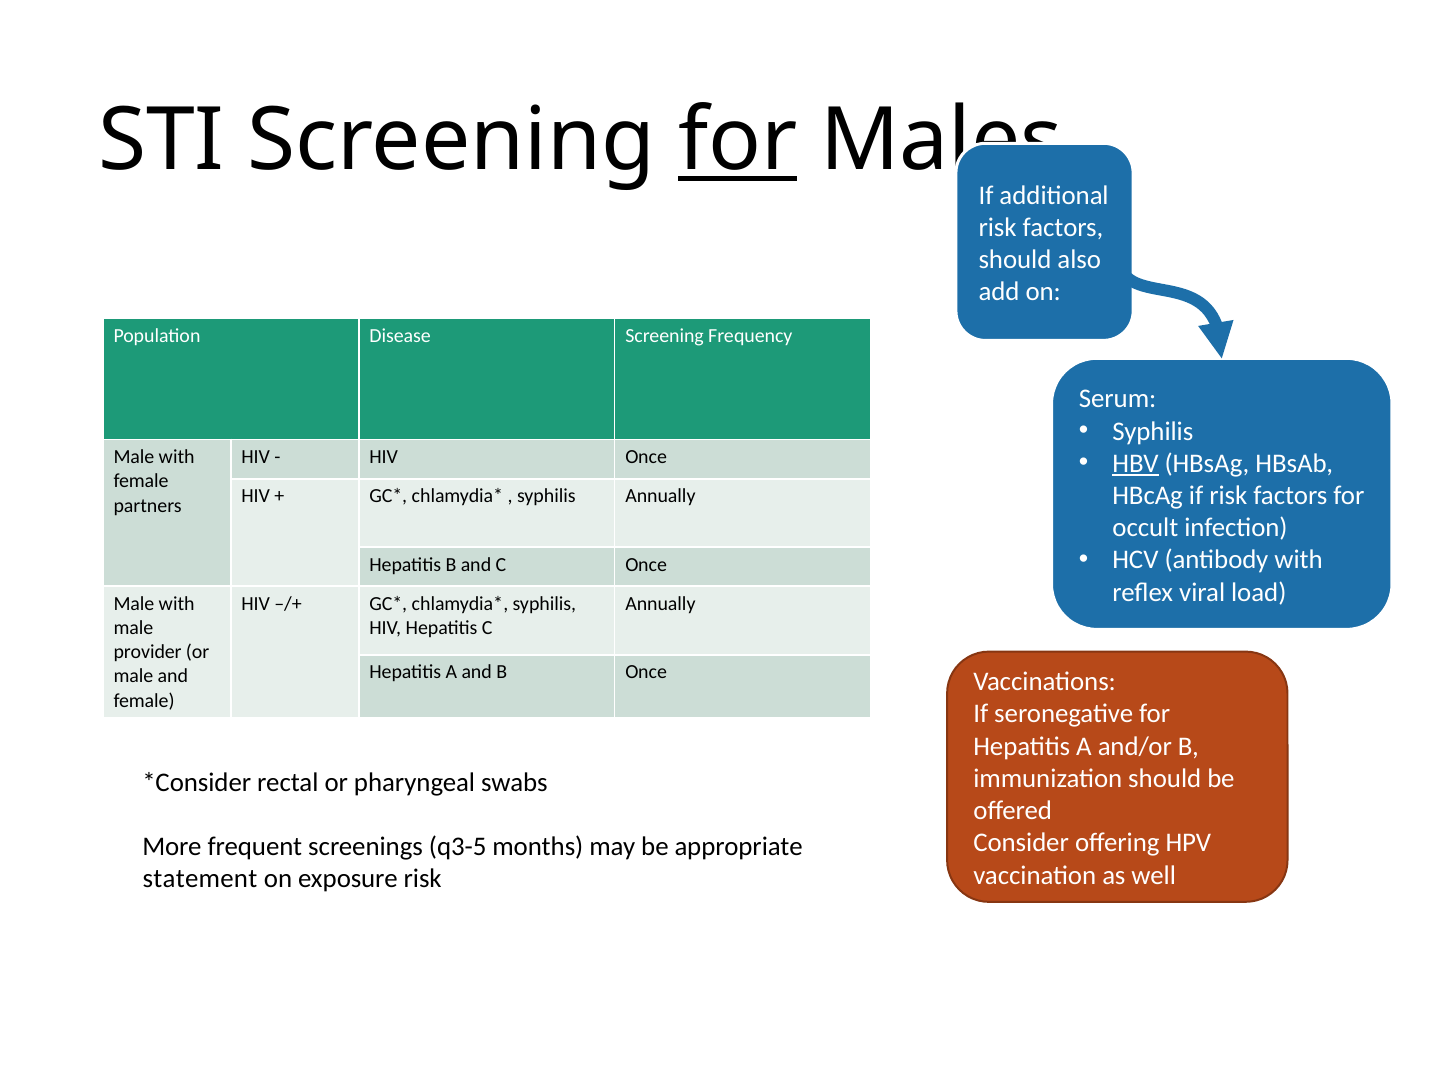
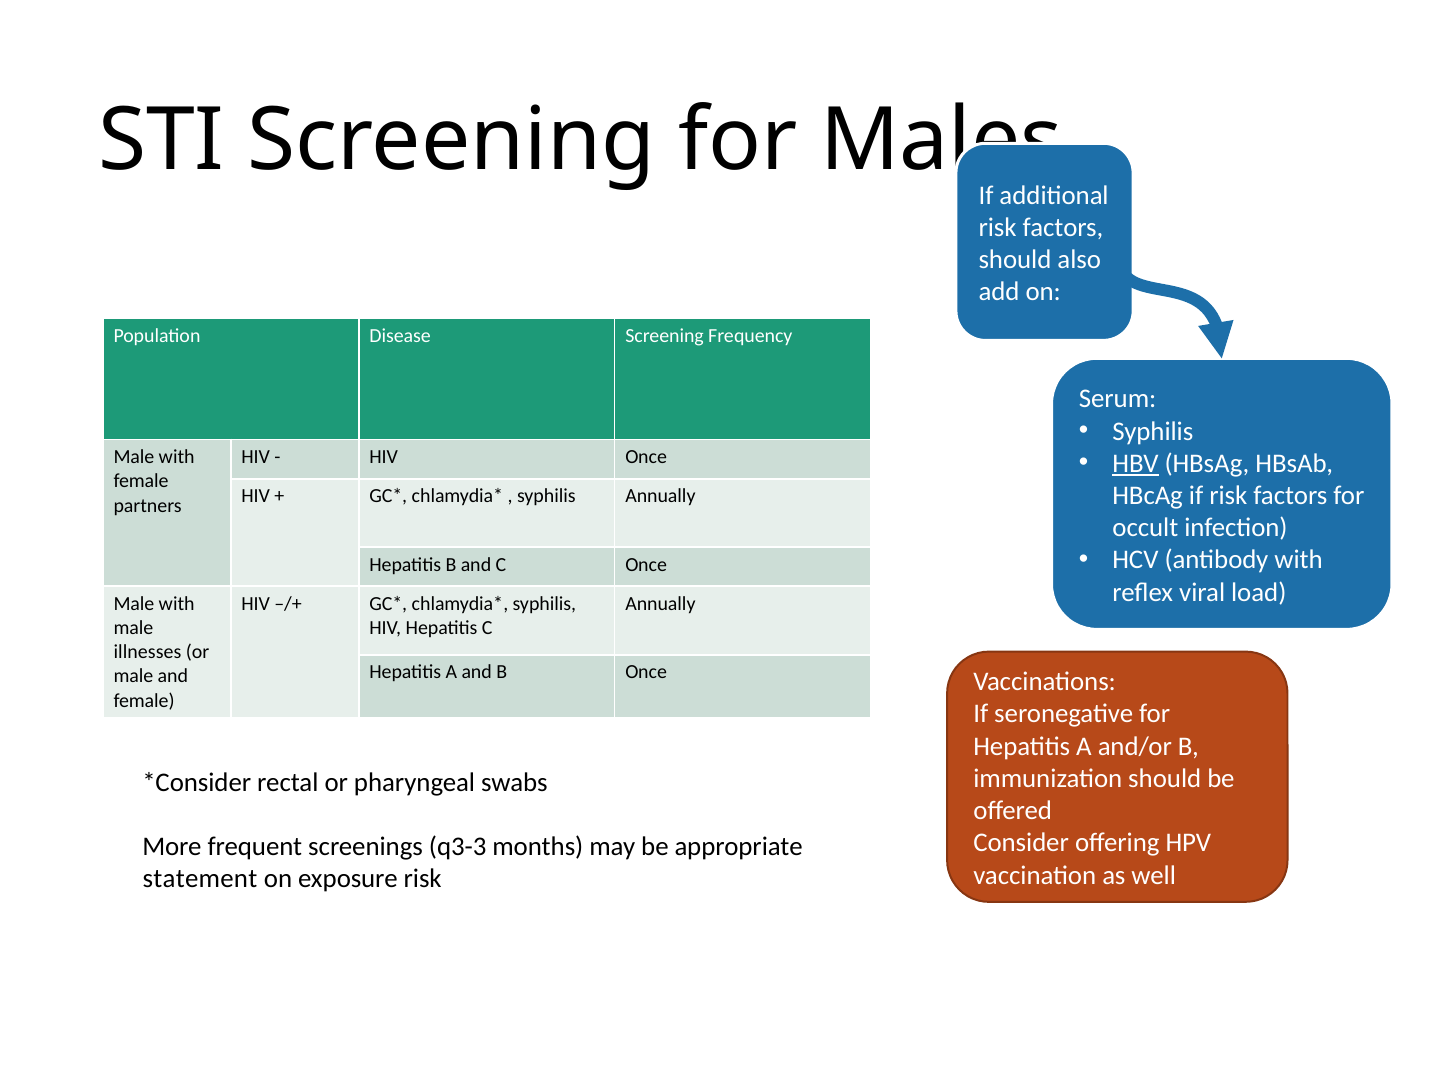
for at (738, 141) underline: present -> none
provider: provider -> illnesses
q3-5: q3-5 -> q3-3
